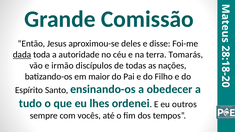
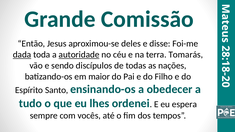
autoridade underline: none -> present
irmão: irmão -> sendo
outros: outros -> espera
